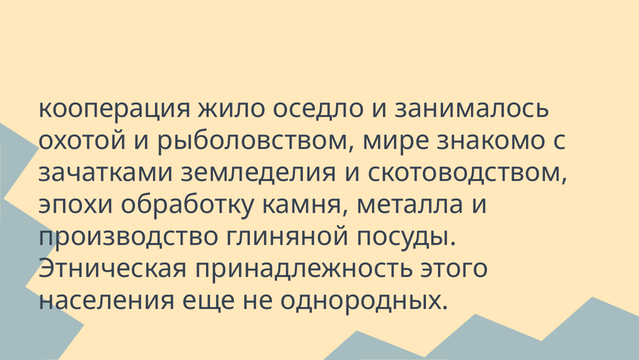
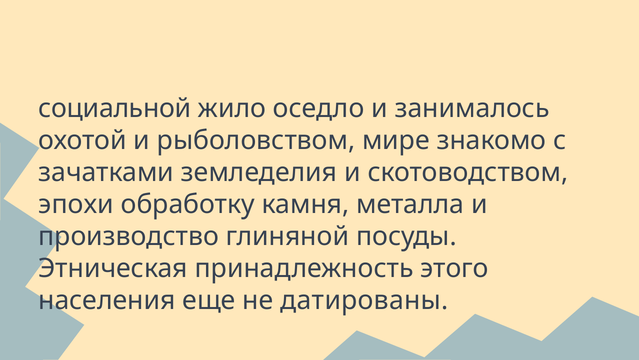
кооперация: кооперация -> социальной
однородных: однородных -> датированы
